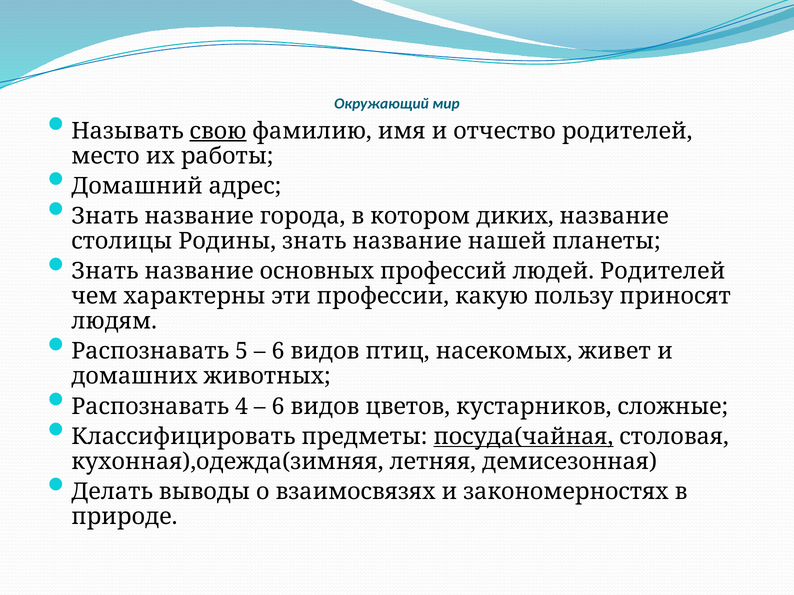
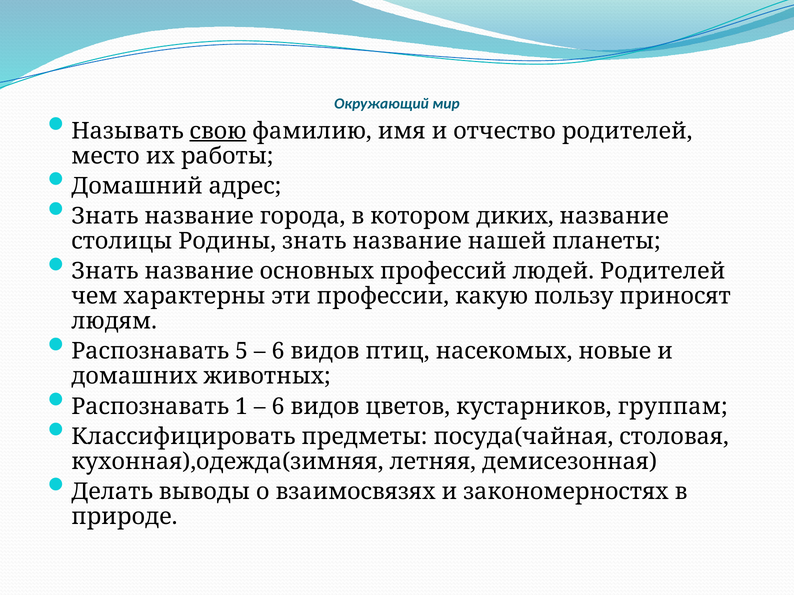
живет: живет -> новые
4: 4 -> 1
сложные: сложные -> группам
посуда(чайная underline: present -> none
